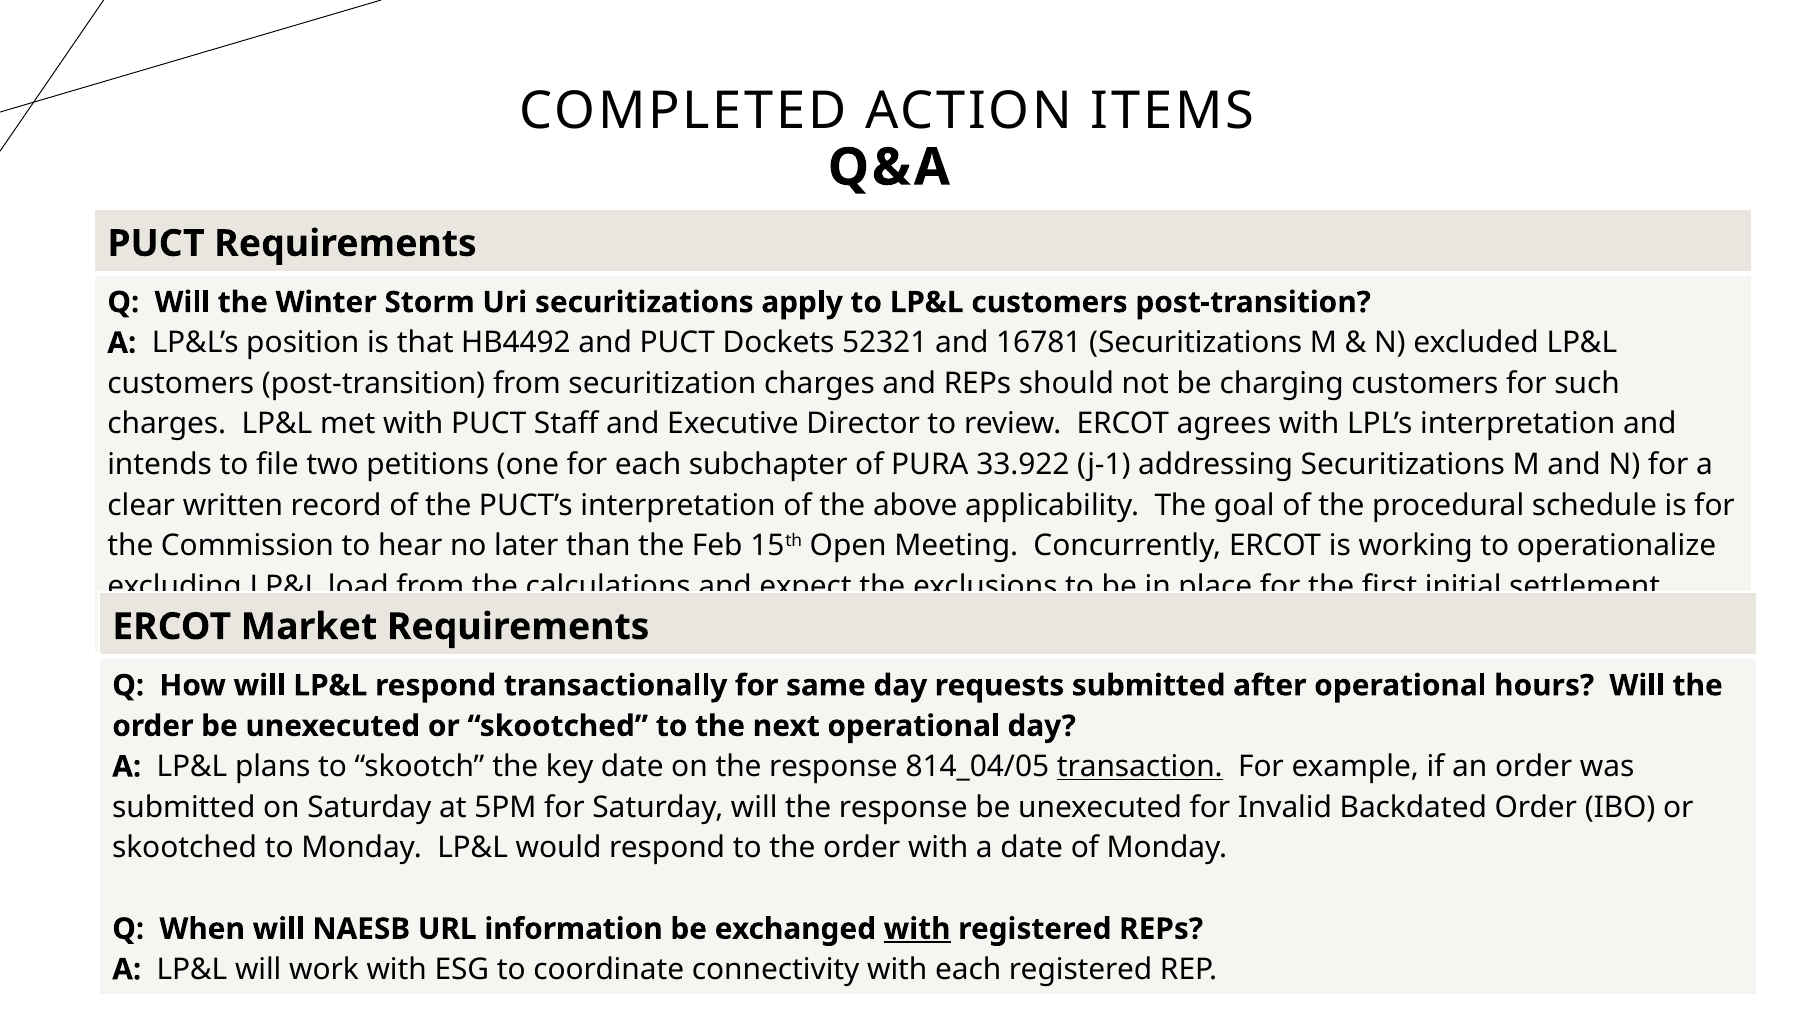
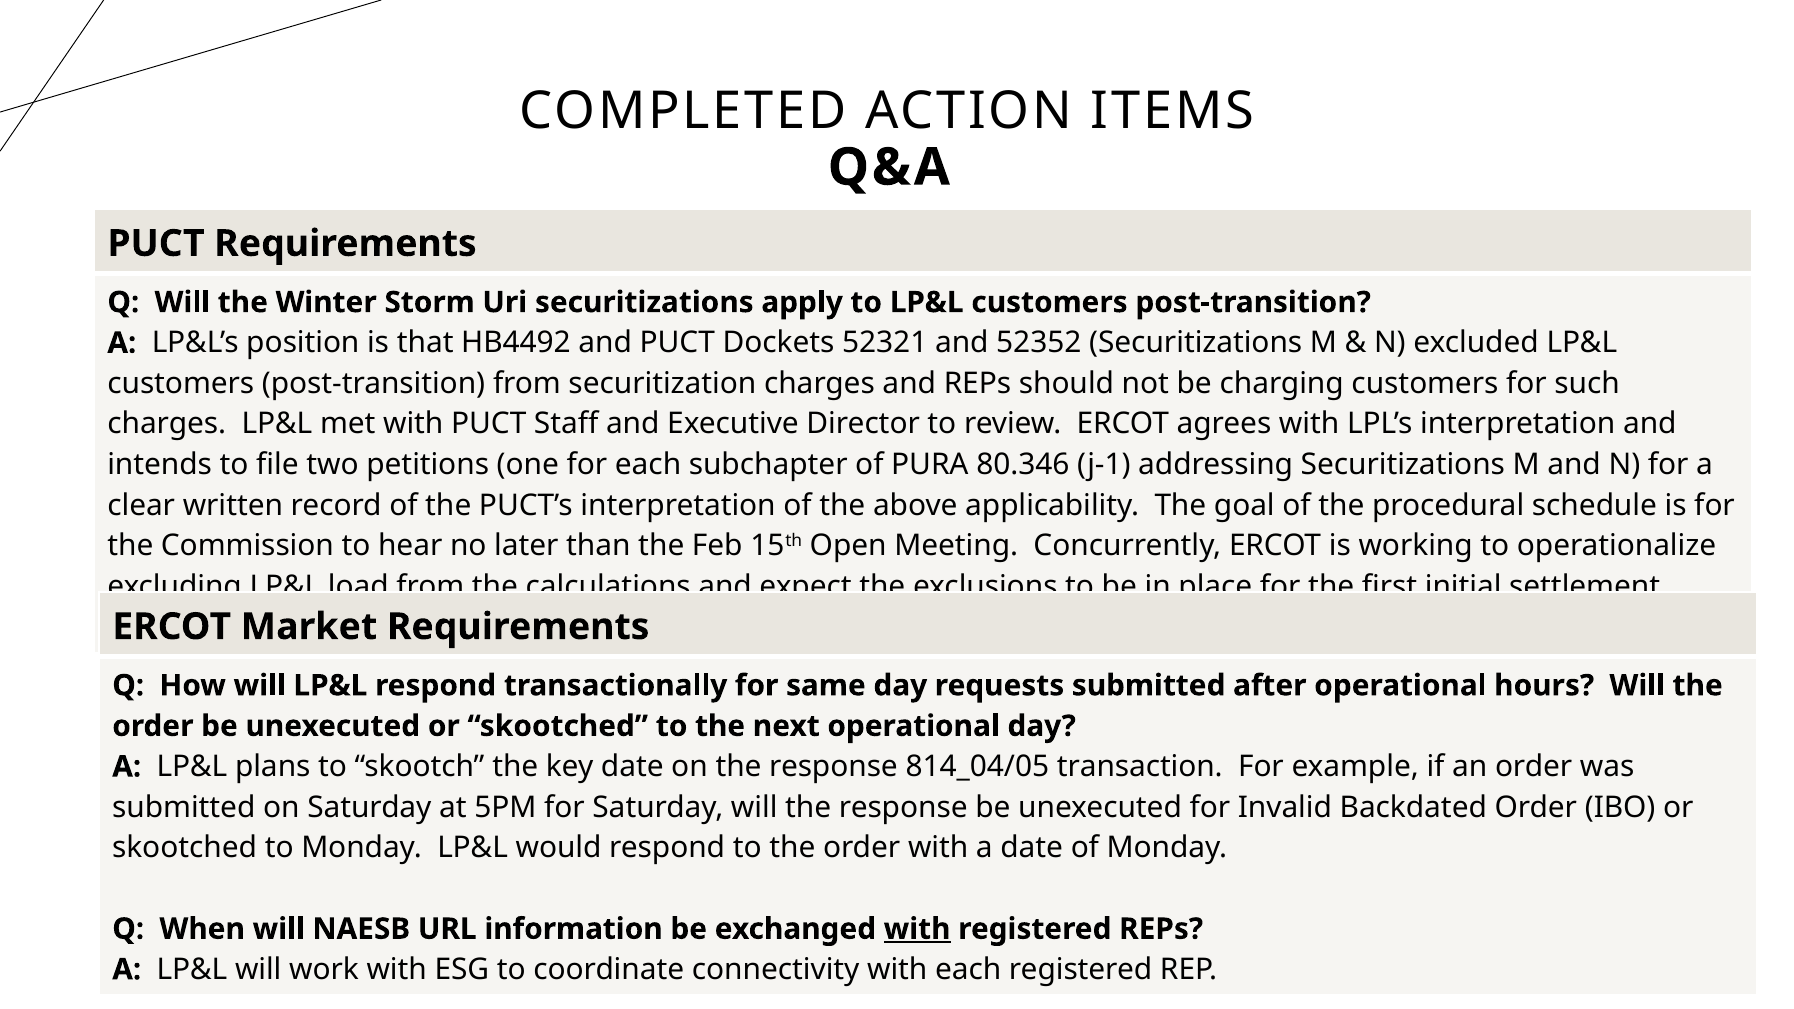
16781: 16781 -> 52352
33.922: 33.922 -> 80.346
transaction underline: present -> none
